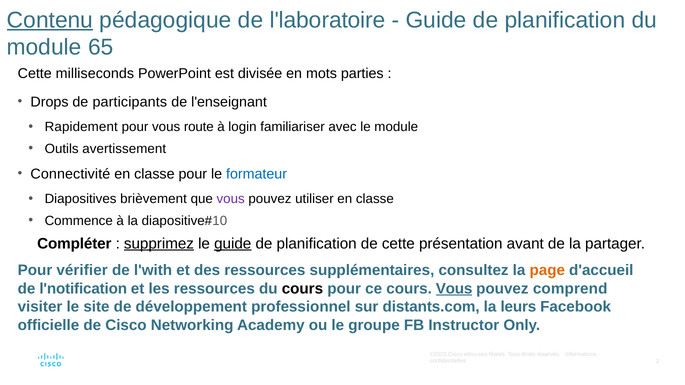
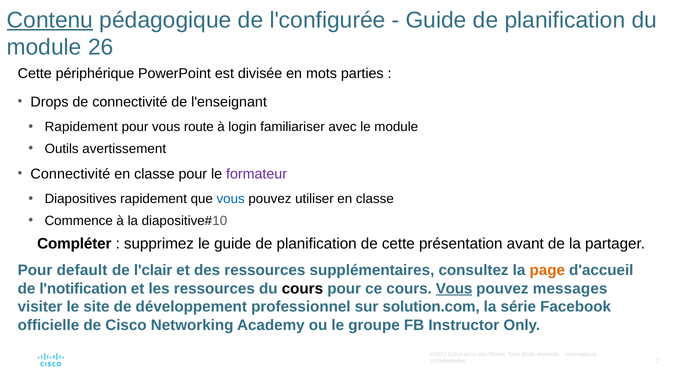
l'laboratoire: l'laboratoire -> l'configurée
65: 65 -> 26
milliseconds: milliseconds -> périphérique
de participants: participants -> connectivité
formateur colour: blue -> purple
Diapositives brièvement: brièvement -> rapidement
vous at (231, 199) colour: purple -> blue
supprimez underline: present -> none
guide at (233, 244) underline: present -> none
vérifier: vérifier -> default
l'with: l'with -> l'clair
comprend: comprend -> messages
distants.com: distants.com -> solution.com
leurs: leurs -> série
